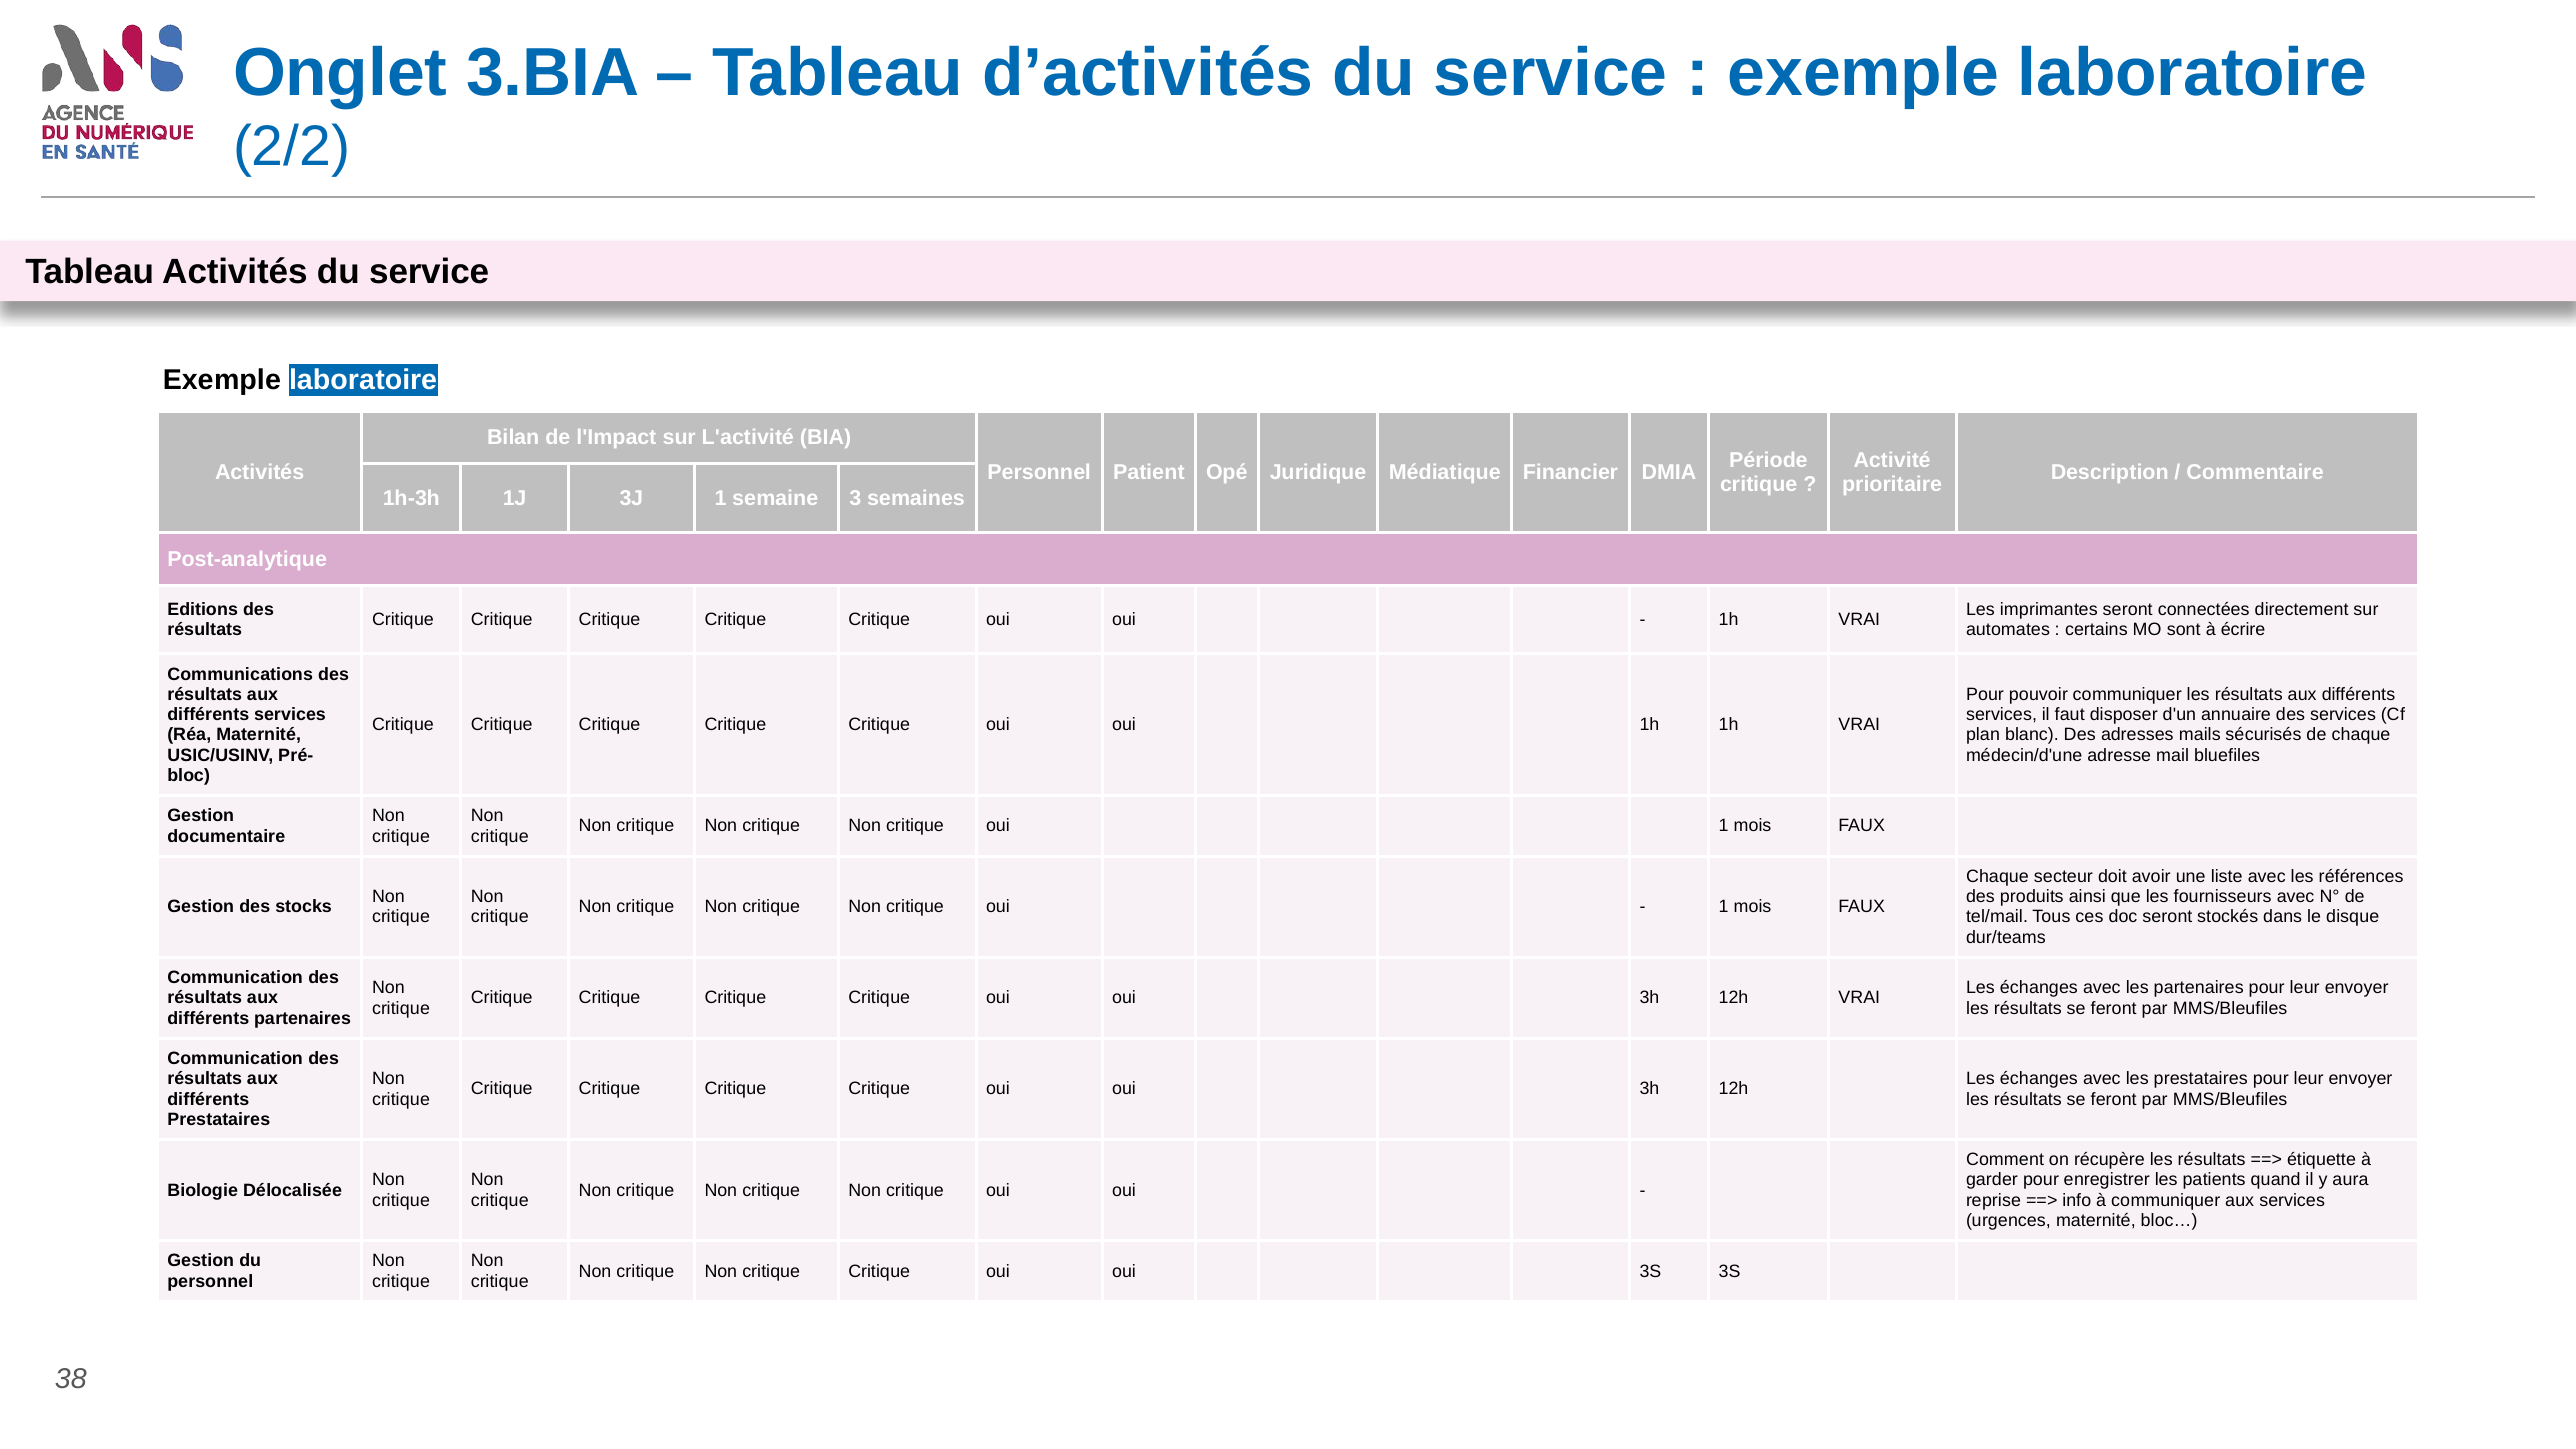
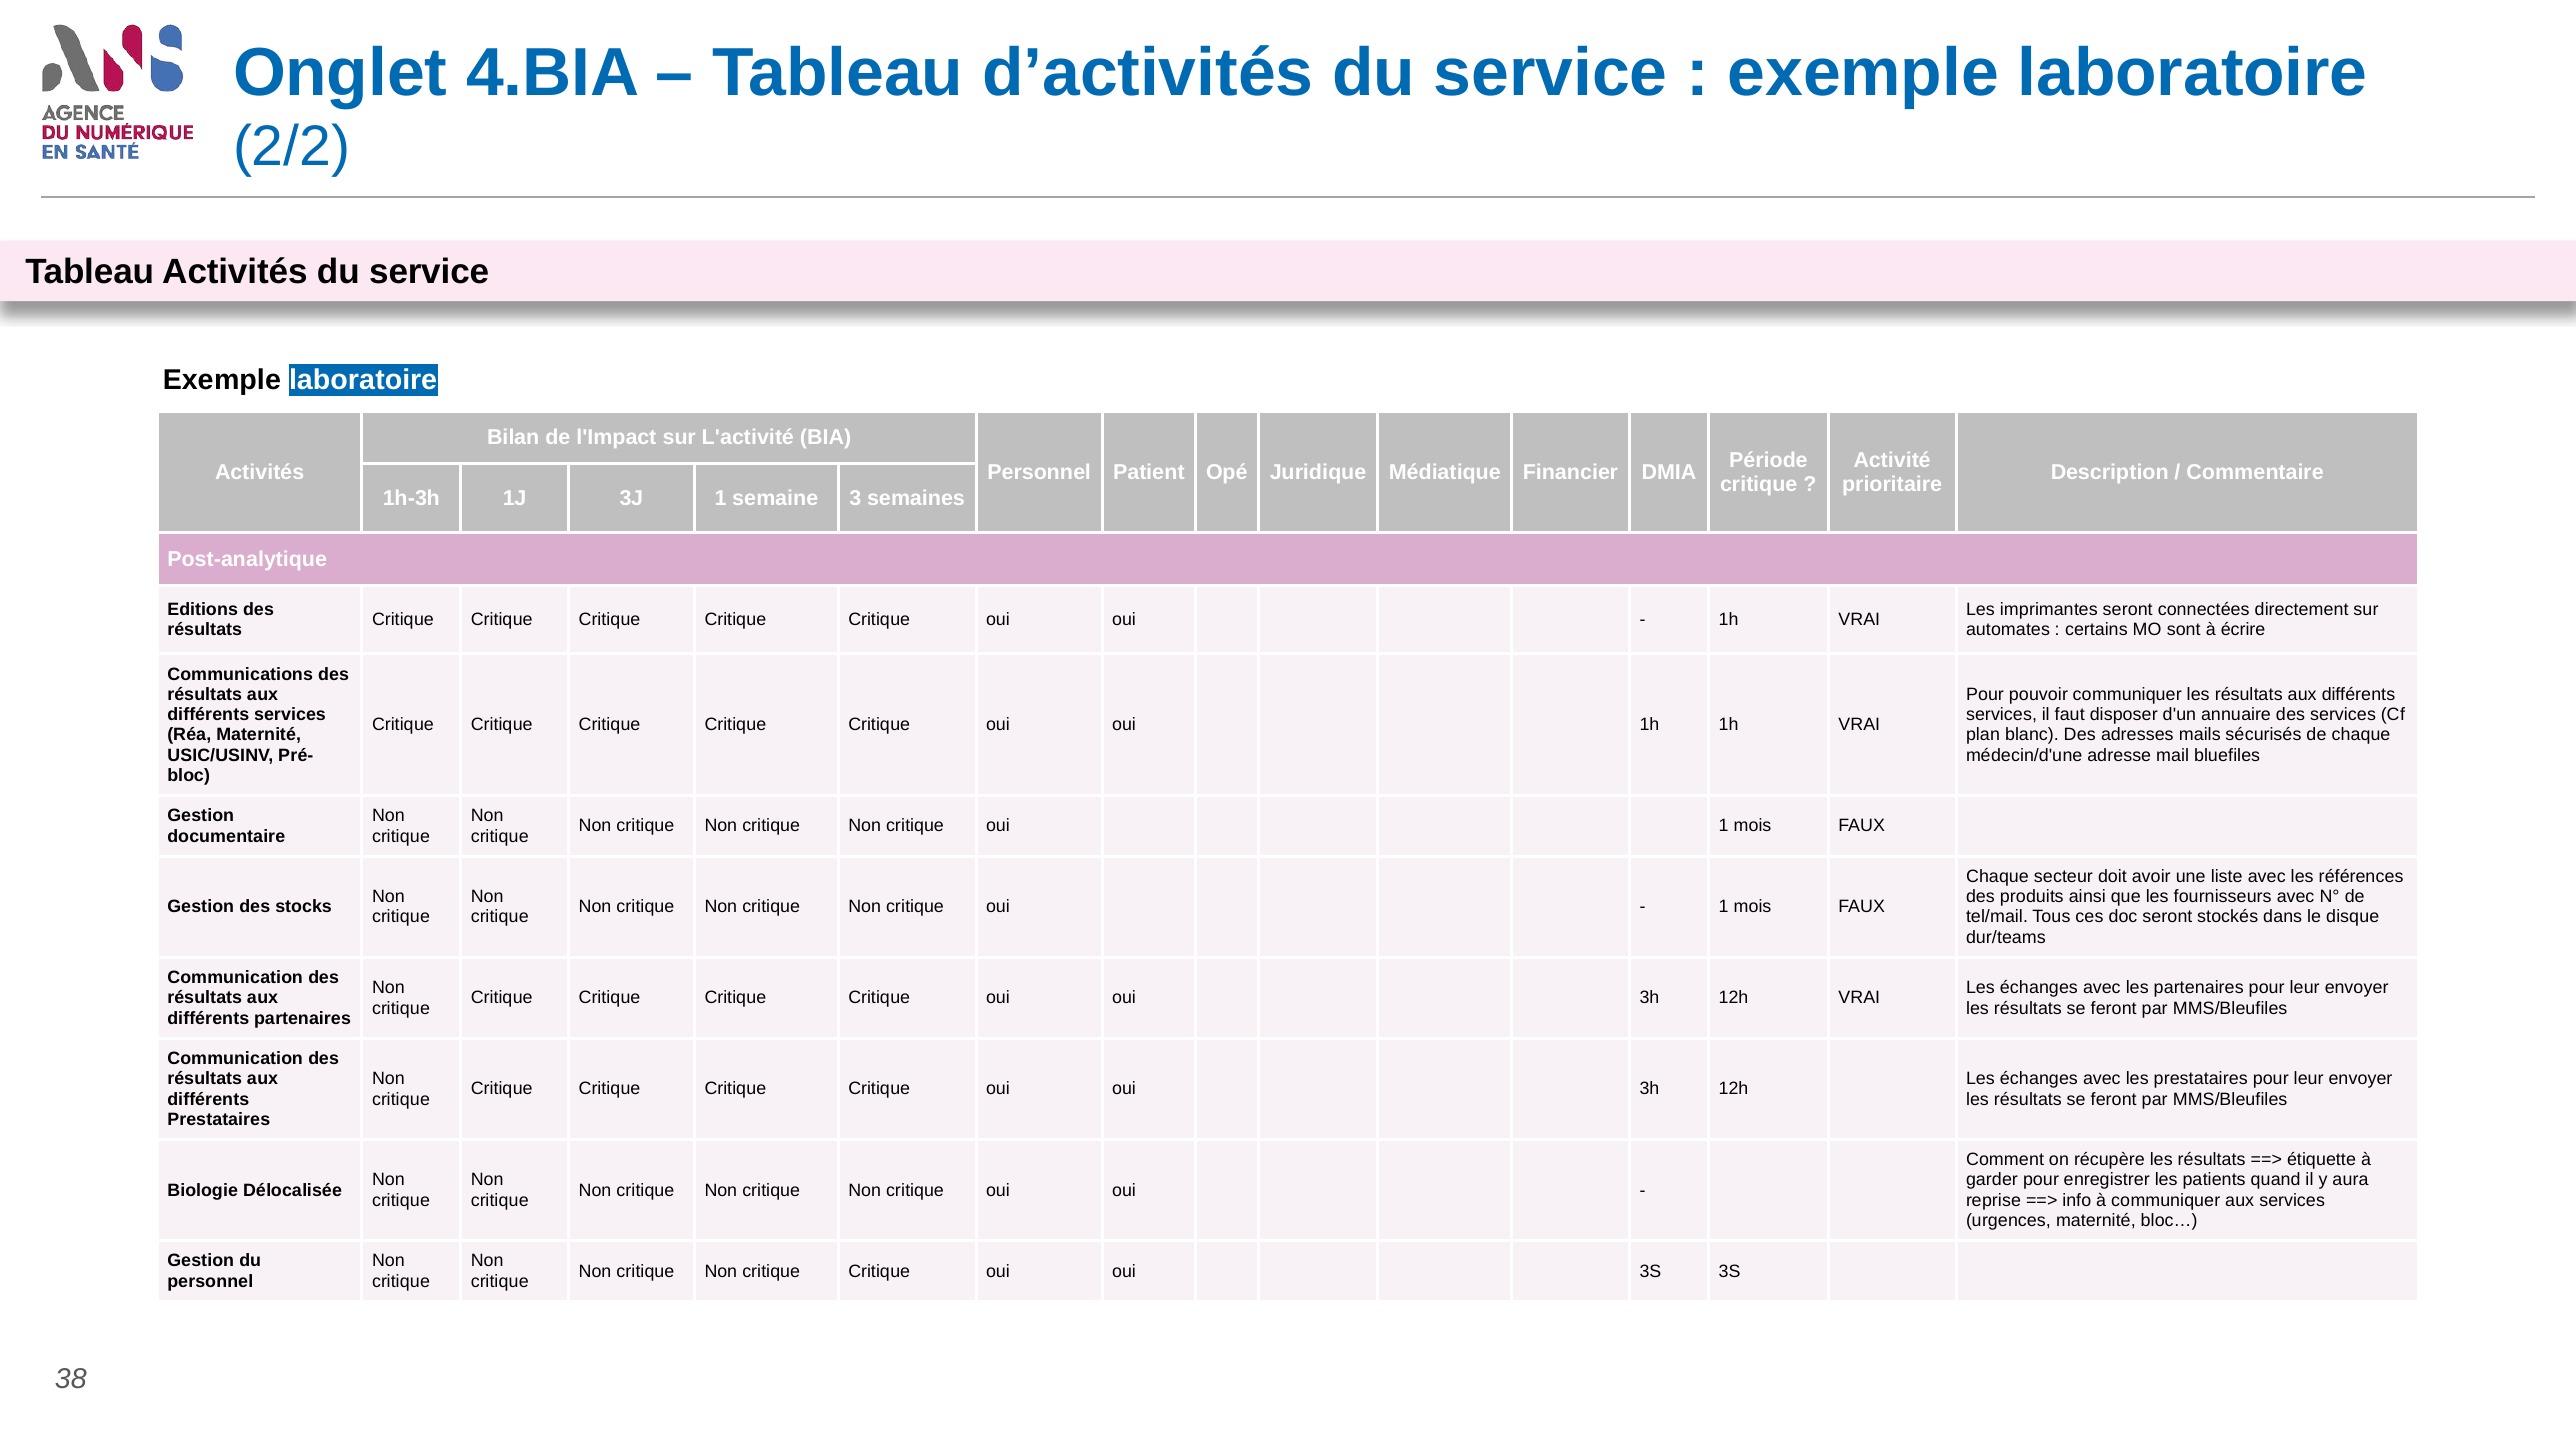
3.BIA: 3.BIA -> 4.BIA
